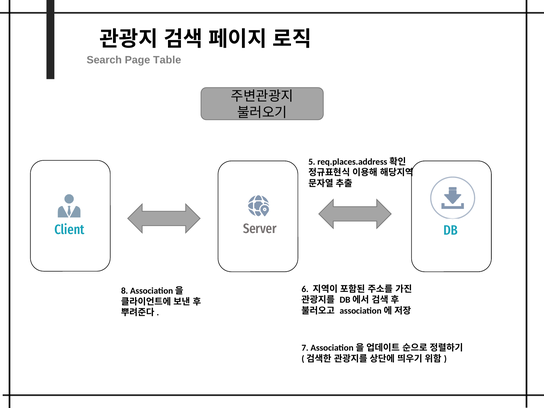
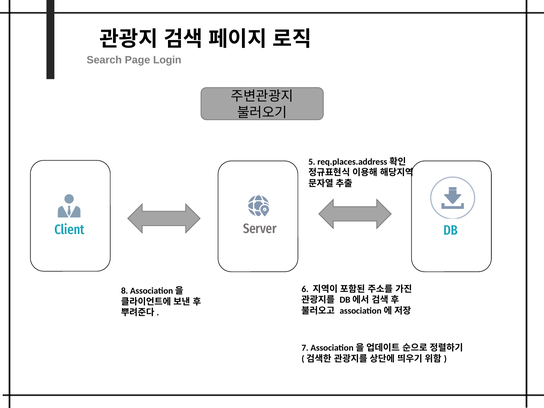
Table: Table -> Login
